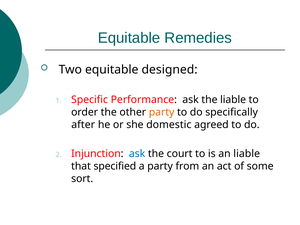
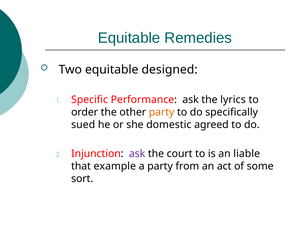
the liable: liable -> lyrics
after: after -> sued
ask at (137, 154) colour: blue -> purple
specified: specified -> example
